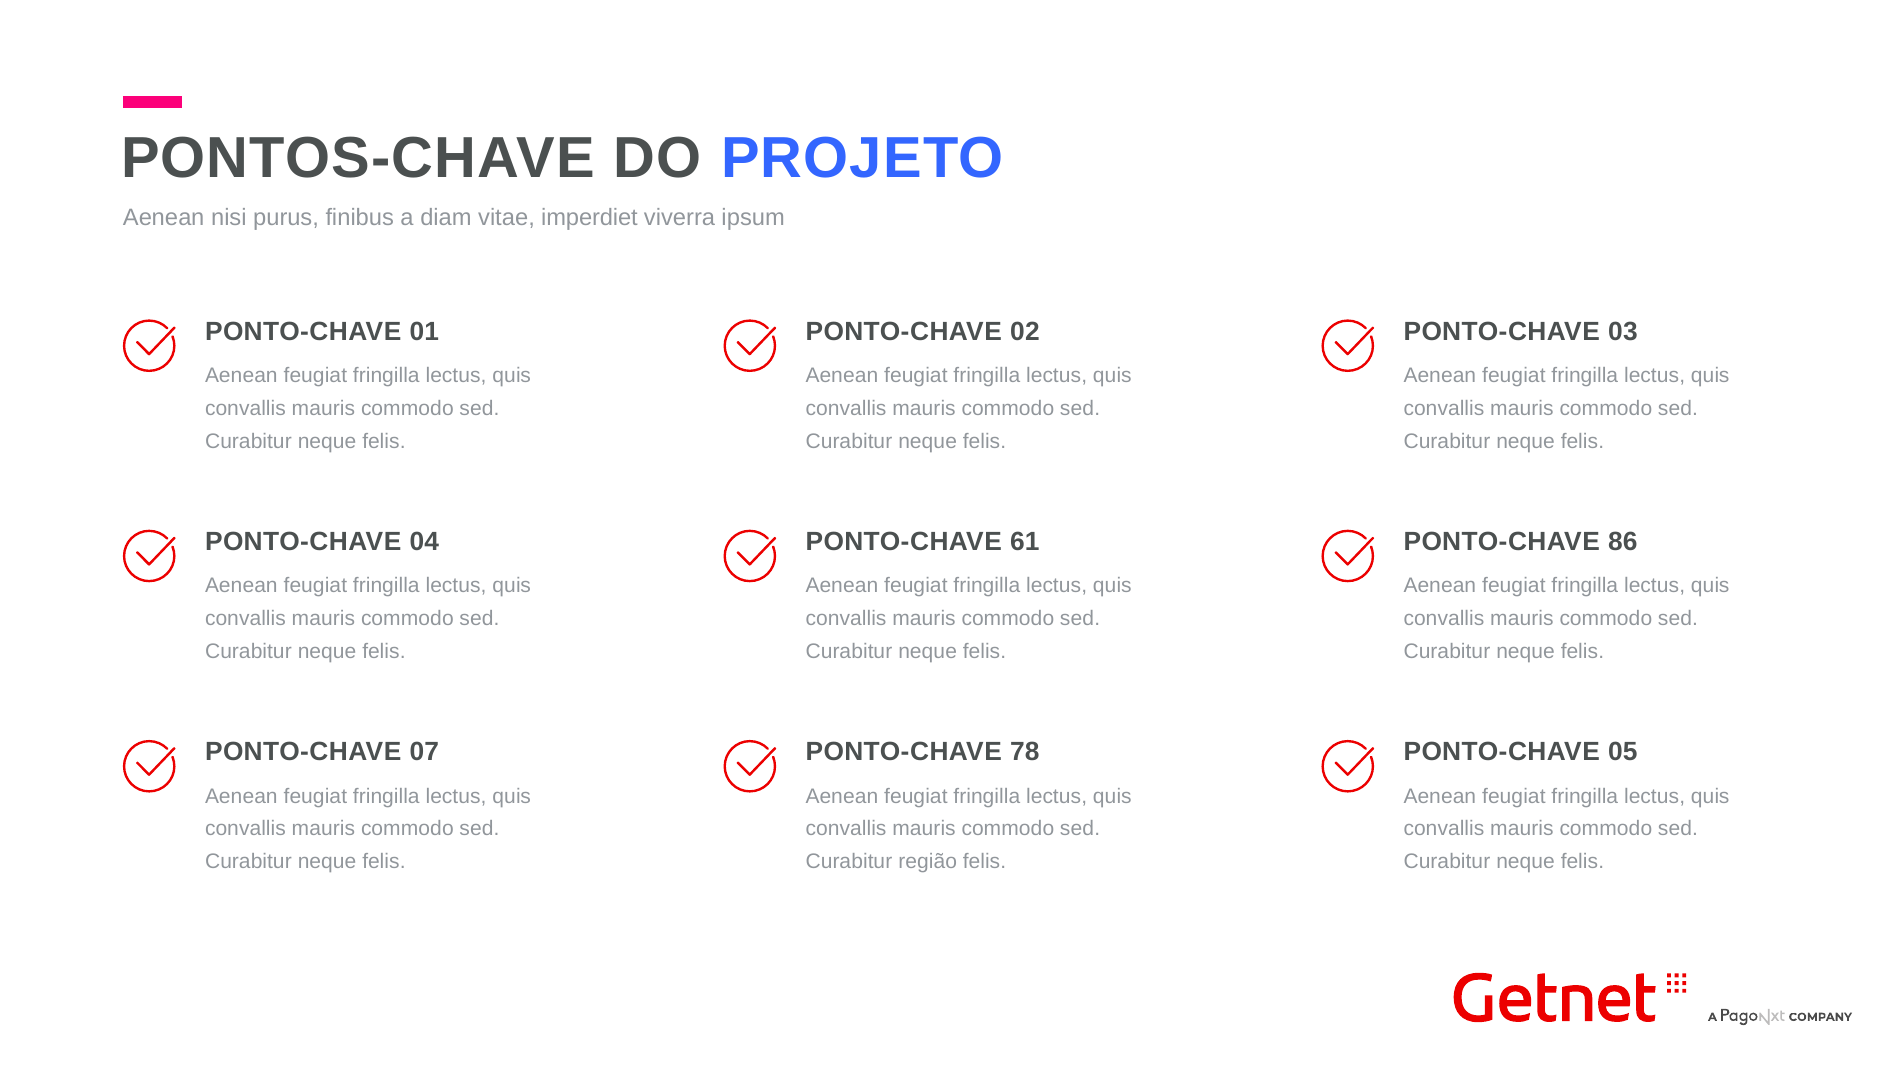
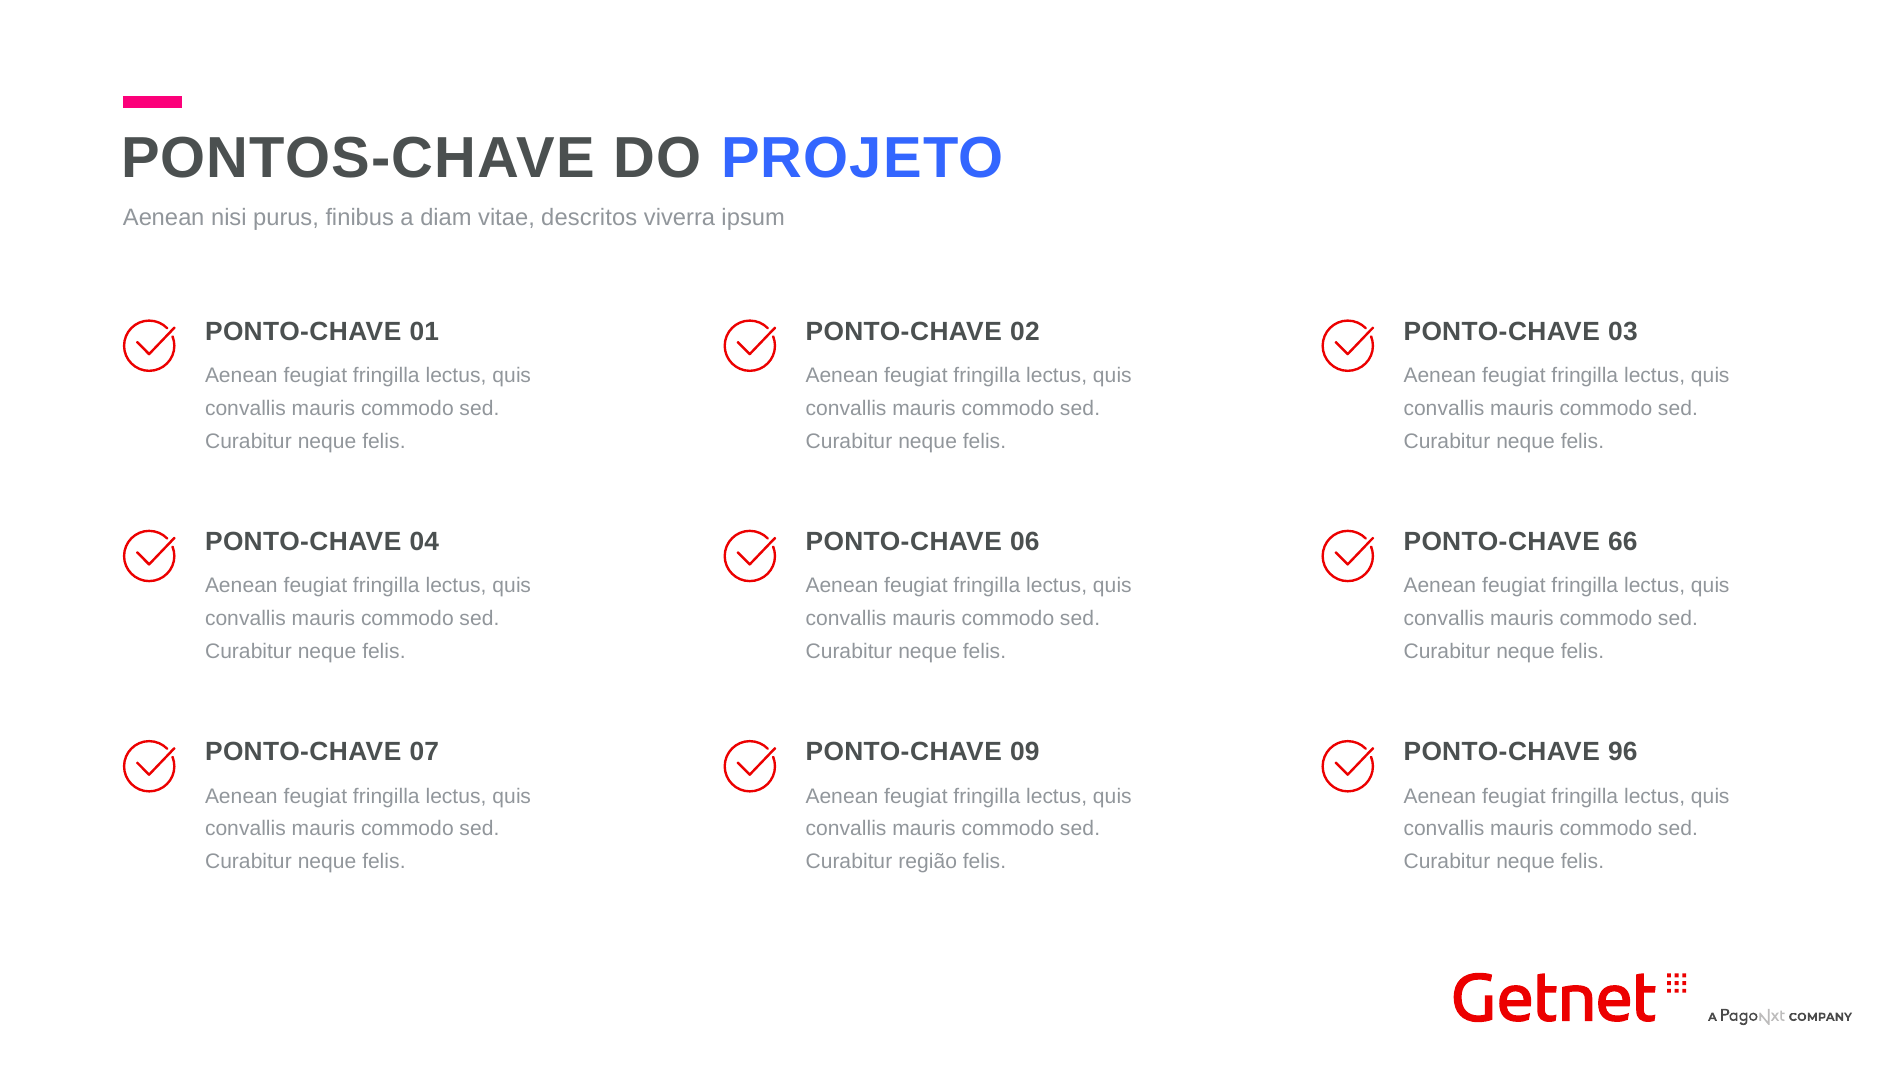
imperdiet: imperdiet -> descritos
61: 61 -> 06
86: 86 -> 66
78: 78 -> 09
05: 05 -> 96
